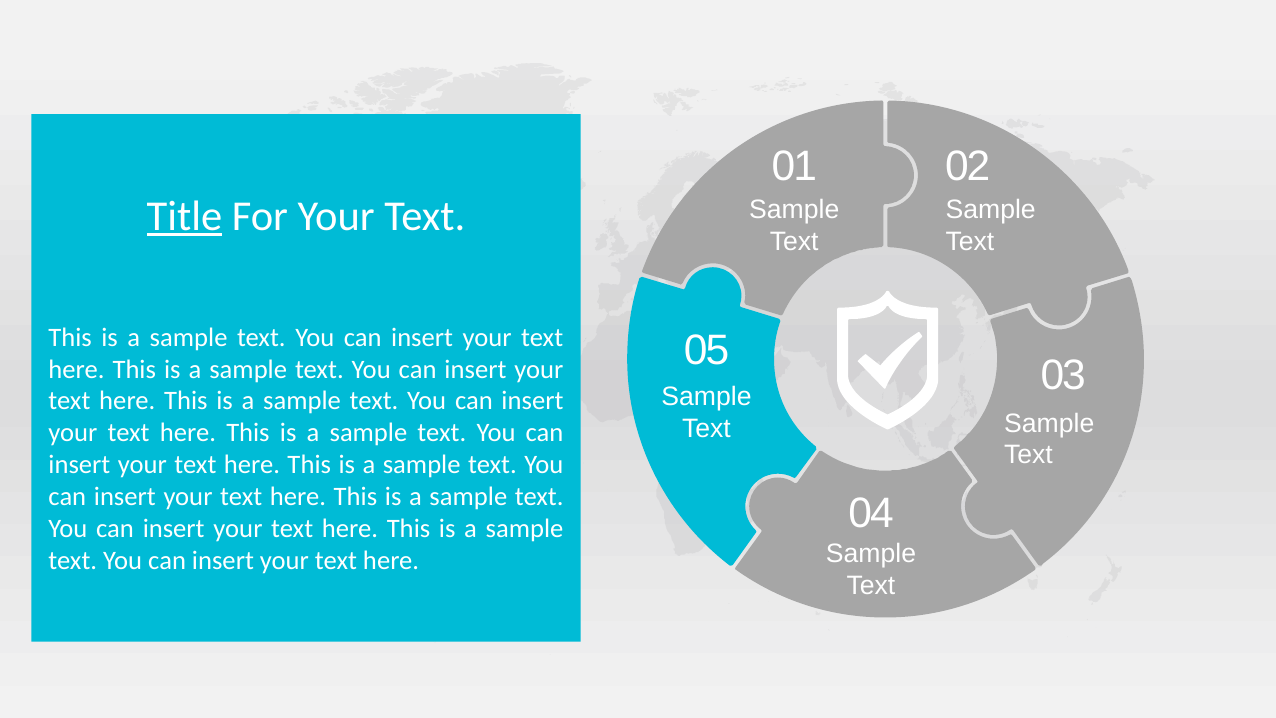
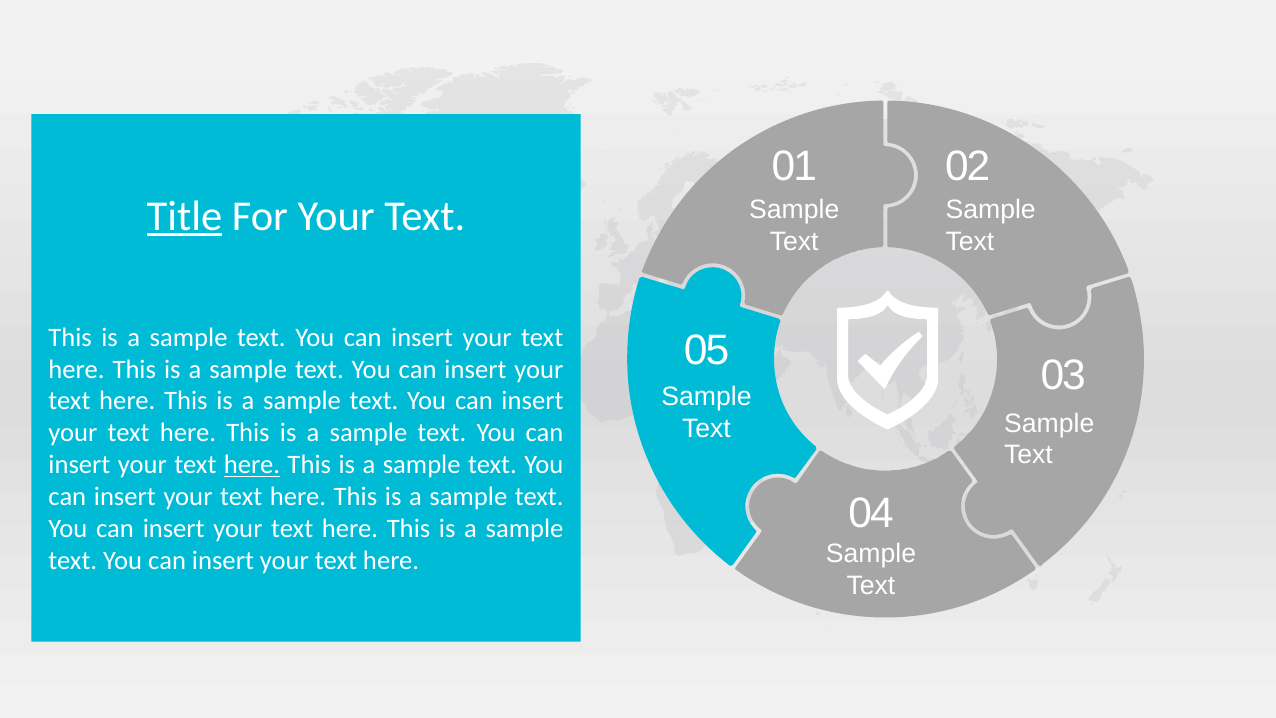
here at (252, 465) underline: none -> present
